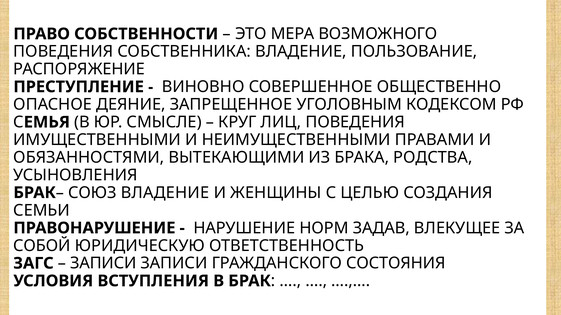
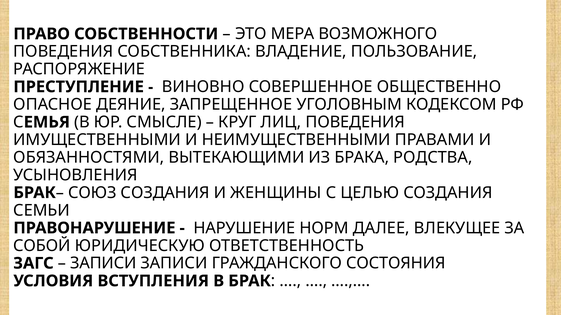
СОЮЗ ВЛАДЕНИЕ: ВЛАДЕНИЕ -> СОЗДАНИЯ
ЗАДАВ: ЗАДАВ -> ДАЛЕЕ
